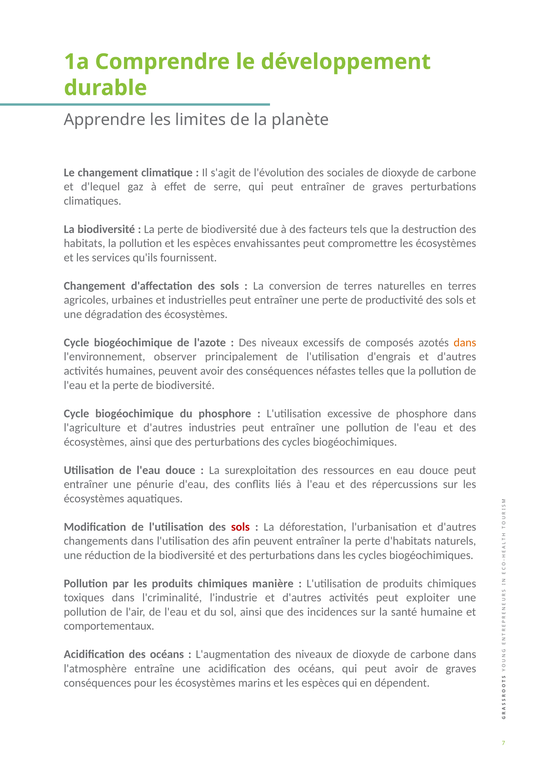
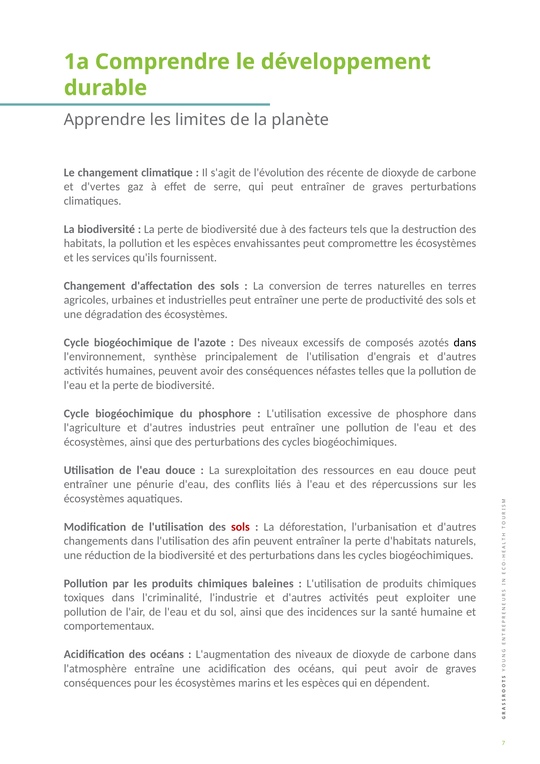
sociales: sociales -> récente
d'lequel: d'lequel -> d'vertes
dans at (465, 342) colour: orange -> black
observer: observer -> synthèse
manière: manière -> baleines
